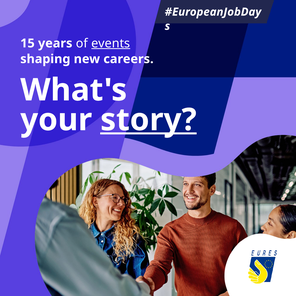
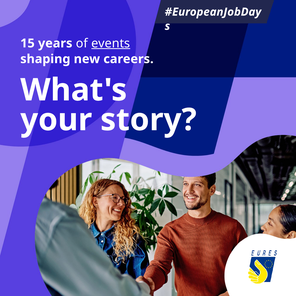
story underline: present -> none
